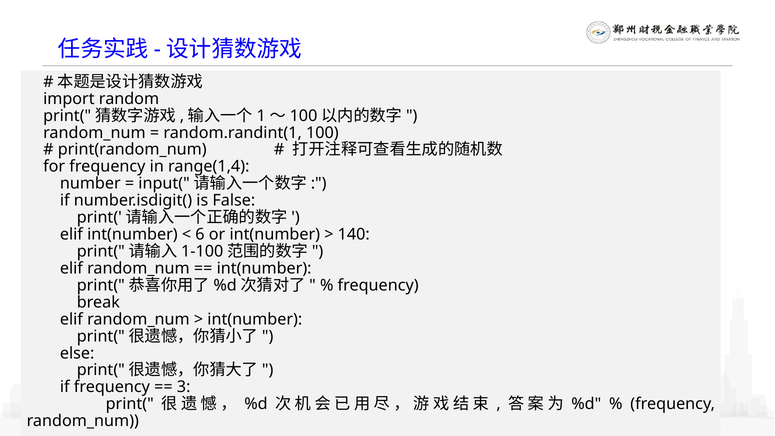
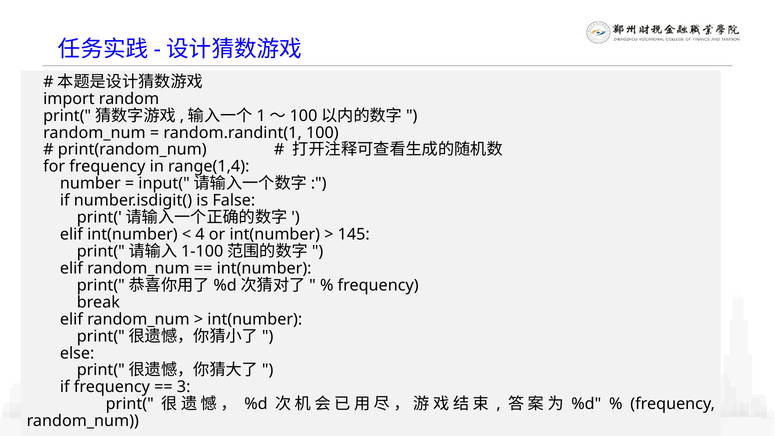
6: 6 -> 4
140: 140 -> 145
